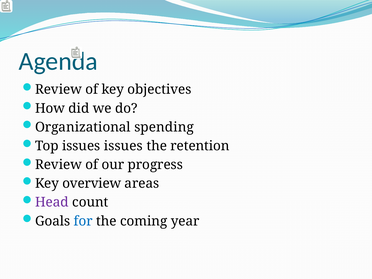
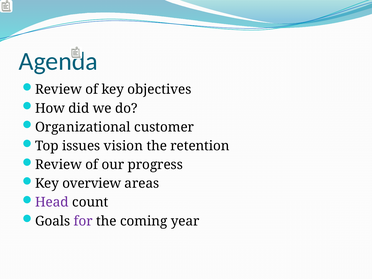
spending: spending -> customer
issues issues: issues -> vision
for colour: blue -> purple
